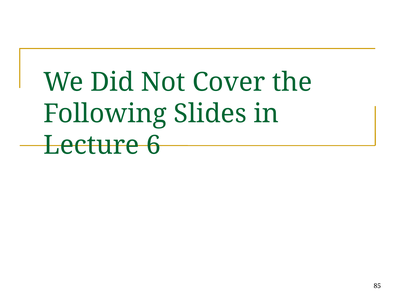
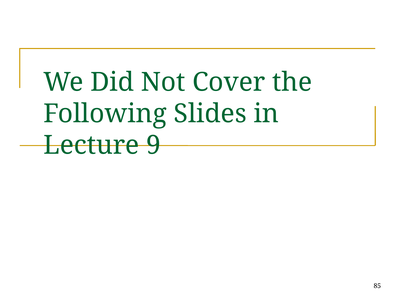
6: 6 -> 9
